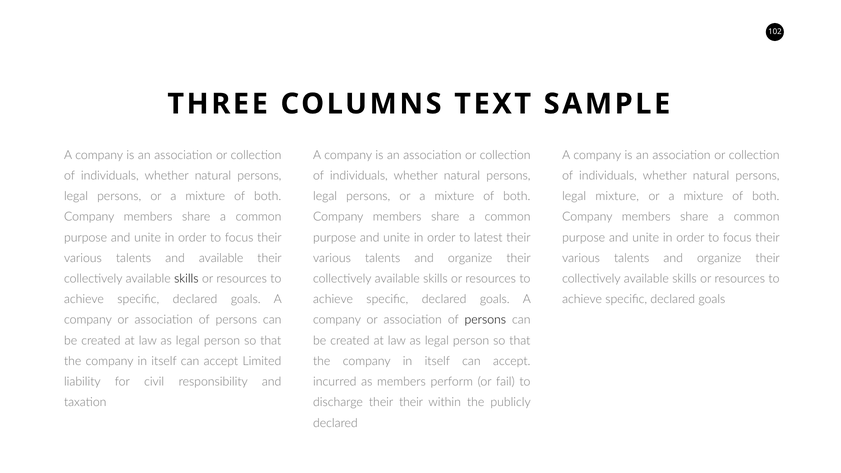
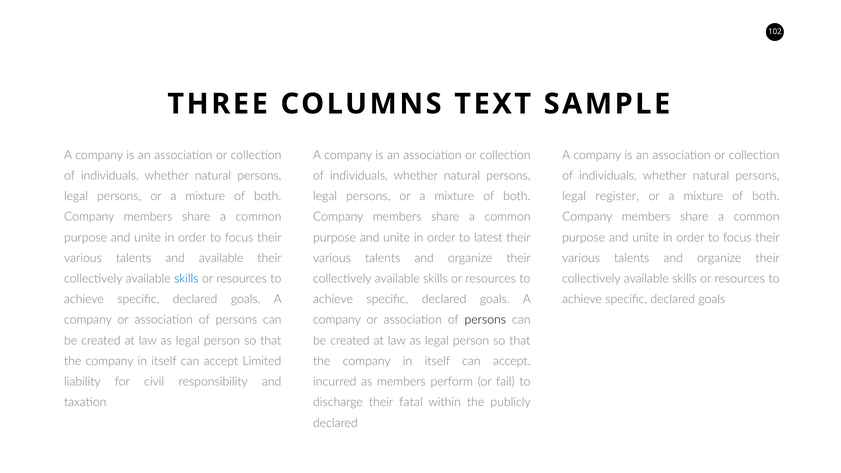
legal mixture: mixture -> register
skills at (186, 279) colour: black -> blue
their their: their -> fatal
